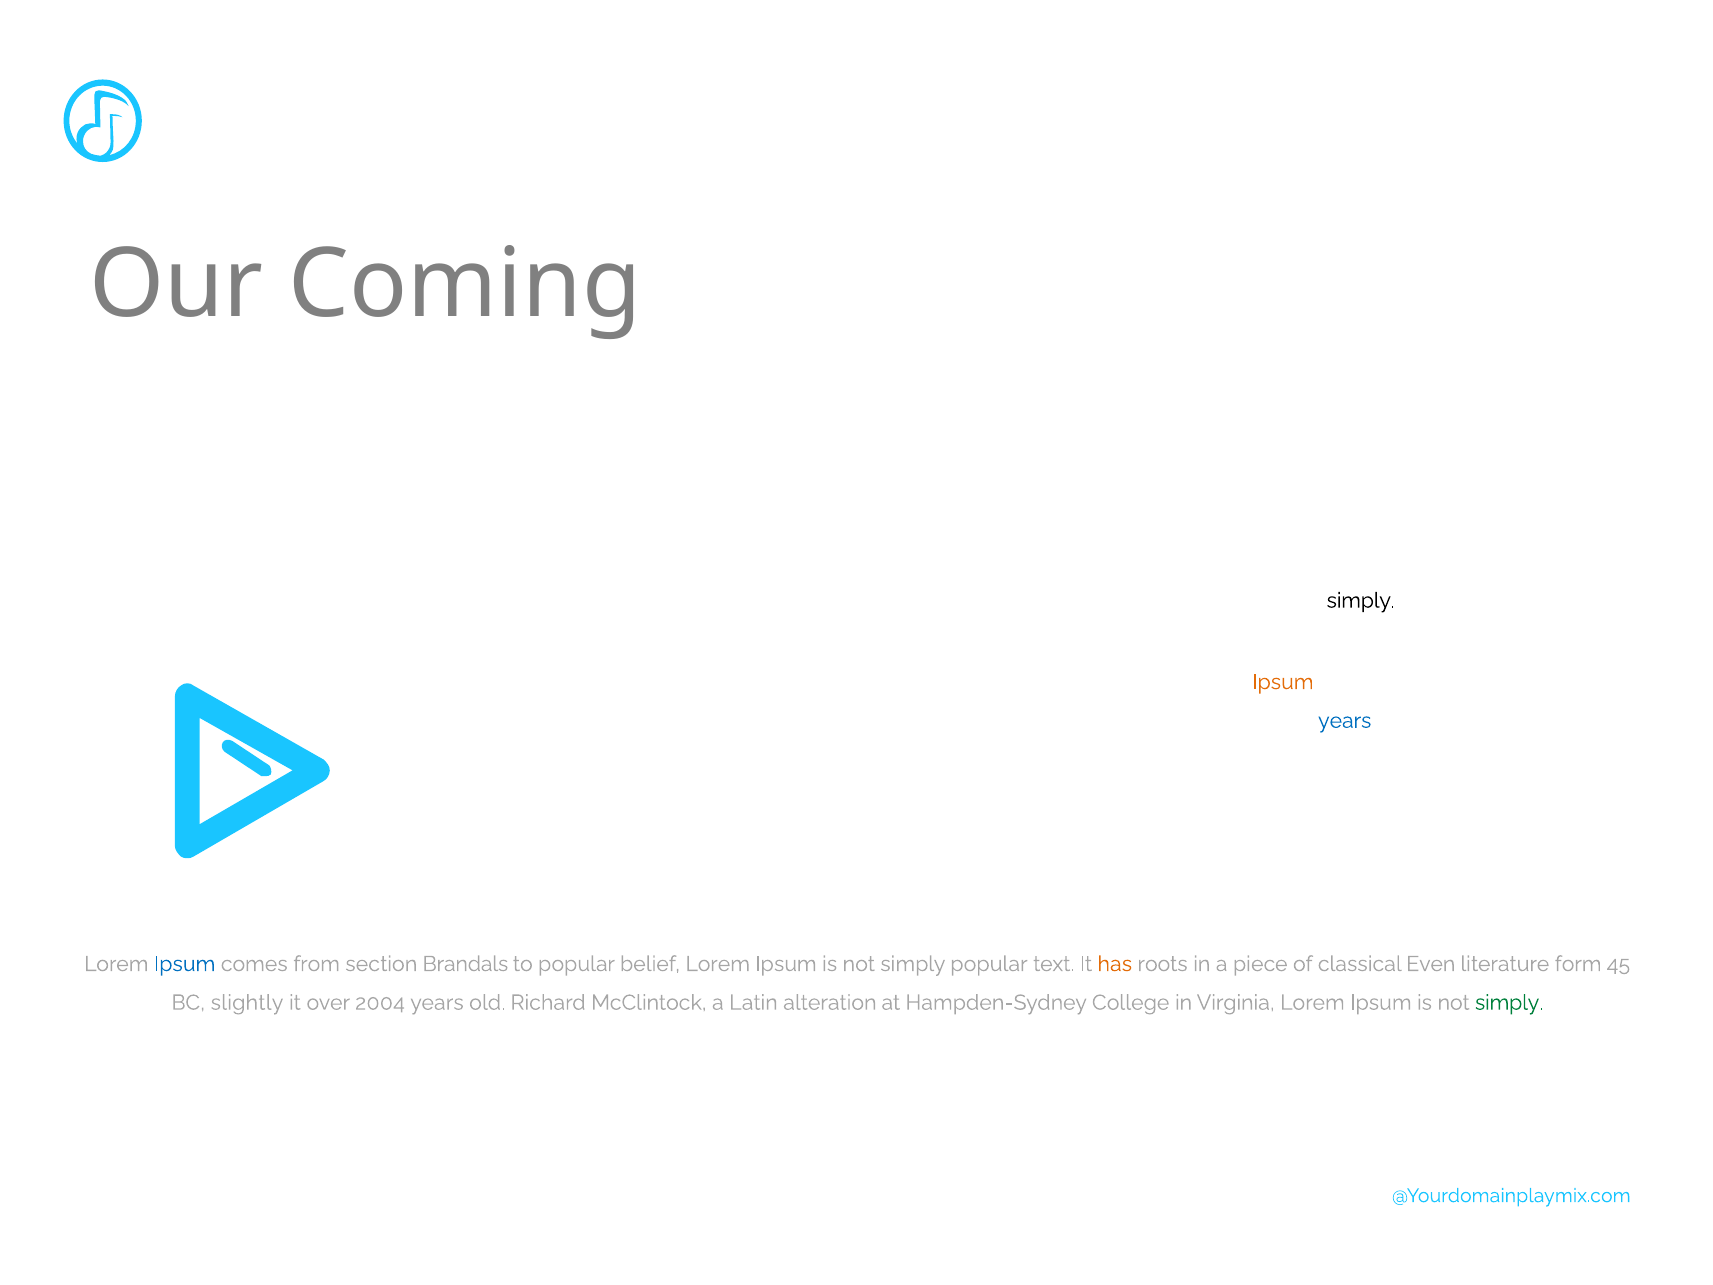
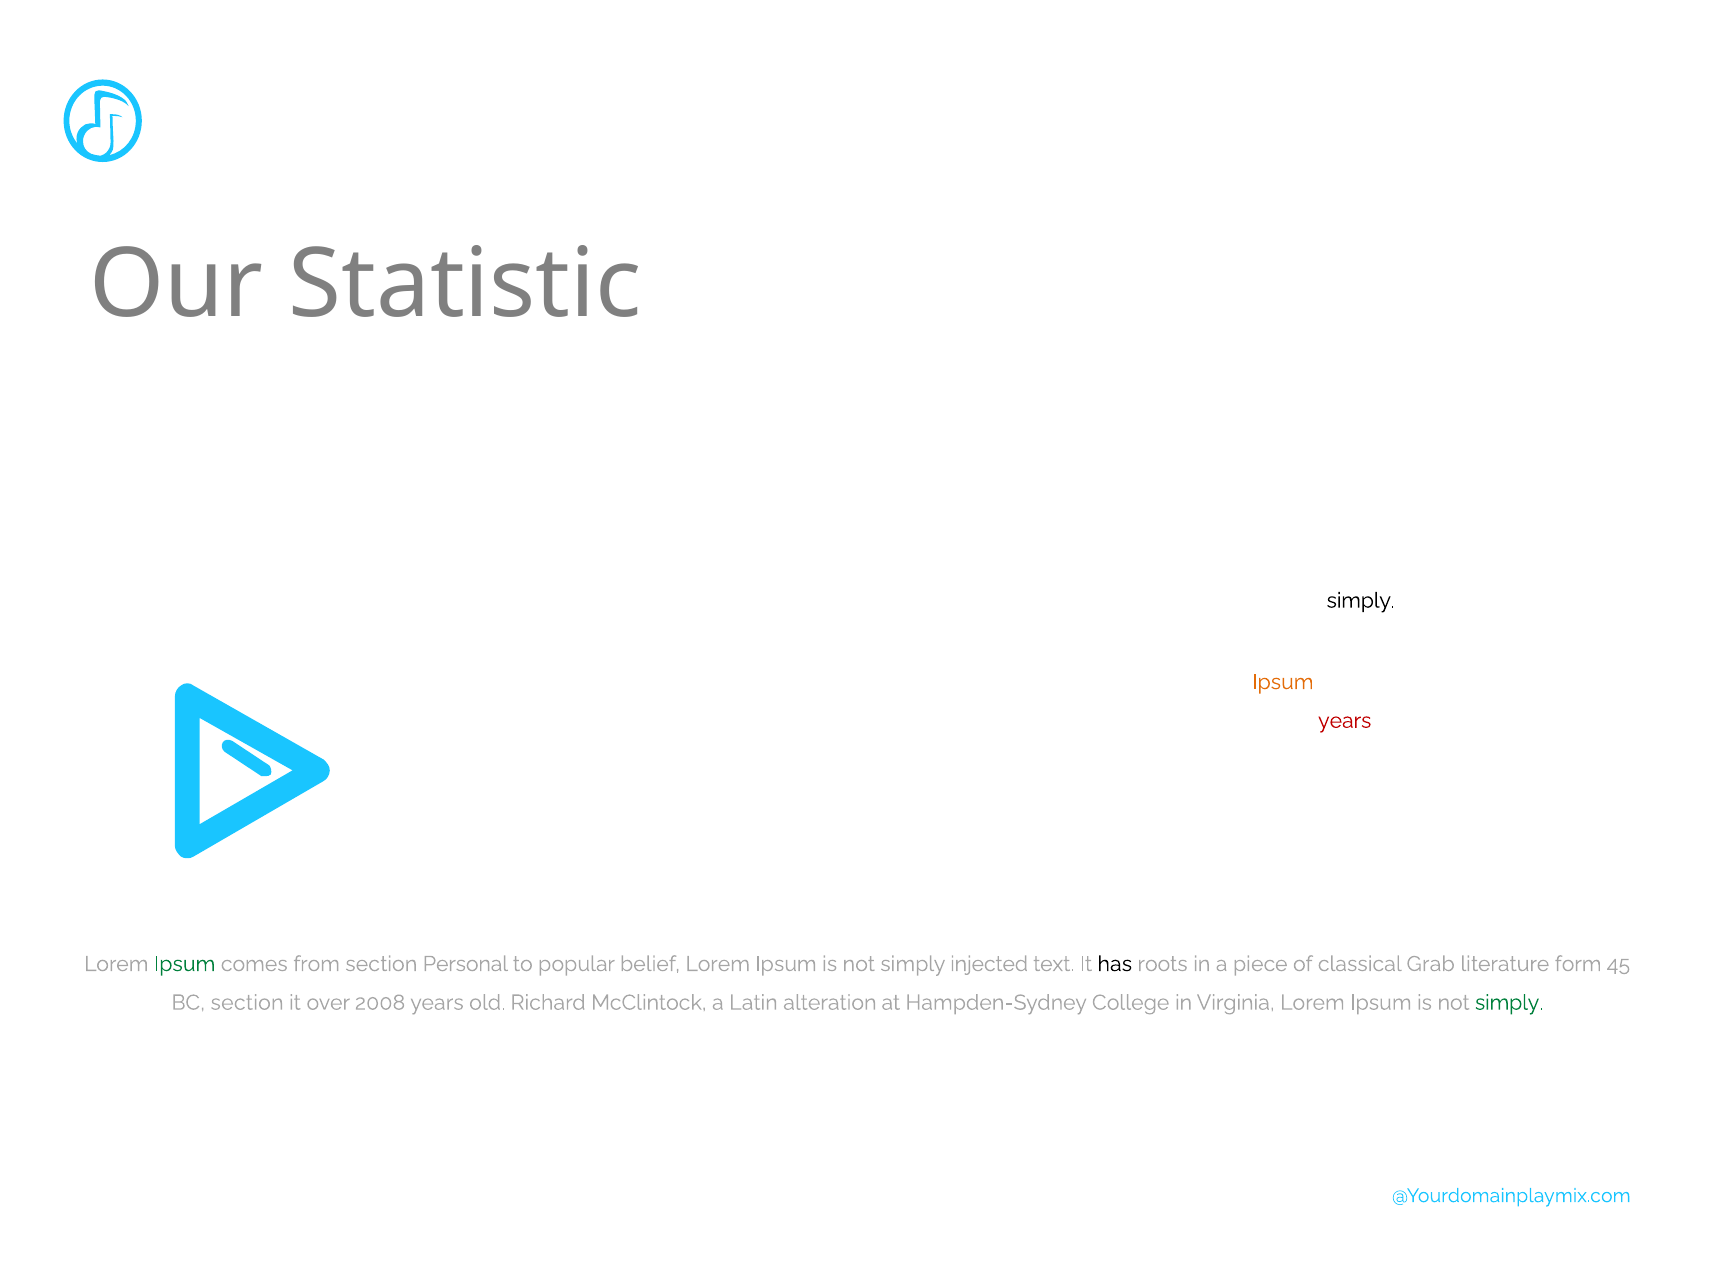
Coming: Coming -> Statistic
years at (1345, 721) colour: blue -> red
Ipsum at (185, 964) colour: blue -> green
Brandals: Brandals -> Personal
popular at (989, 964): popular -> injected
has at (1115, 964) colour: orange -> black
Even: Even -> Grab
BC slightly: slightly -> section
2004: 2004 -> 2008
